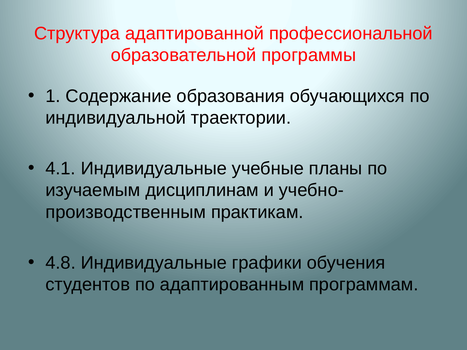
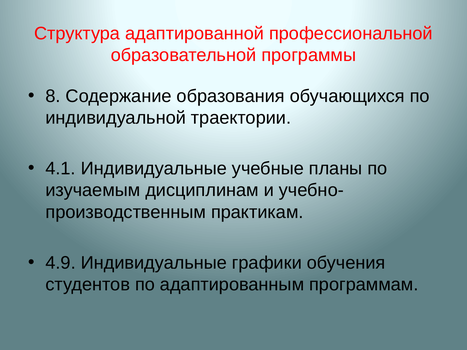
1: 1 -> 8
4.8: 4.8 -> 4.9
